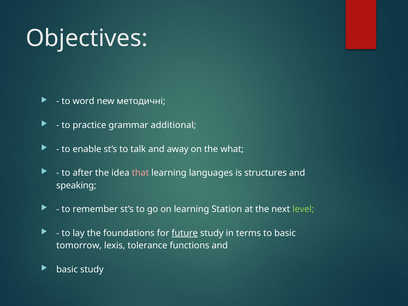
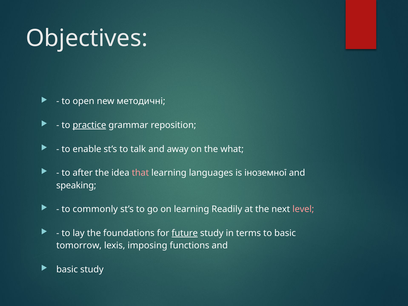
word: word -> open
practice underline: none -> present
additional: additional -> reposition
structures: structures -> іноземної
remember: remember -> commonly
Station: Station -> Readily
level colour: light green -> pink
tolerance: tolerance -> imposing
